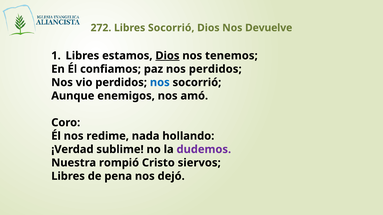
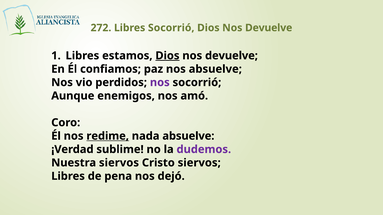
tenemos at (231, 56): tenemos -> devuelve
nos perdidos: perdidos -> absuelve
nos at (160, 83) colour: blue -> purple
redime underline: none -> present
nada hollando: hollando -> absuelve
Nuestra rompió: rompió -> siervos
